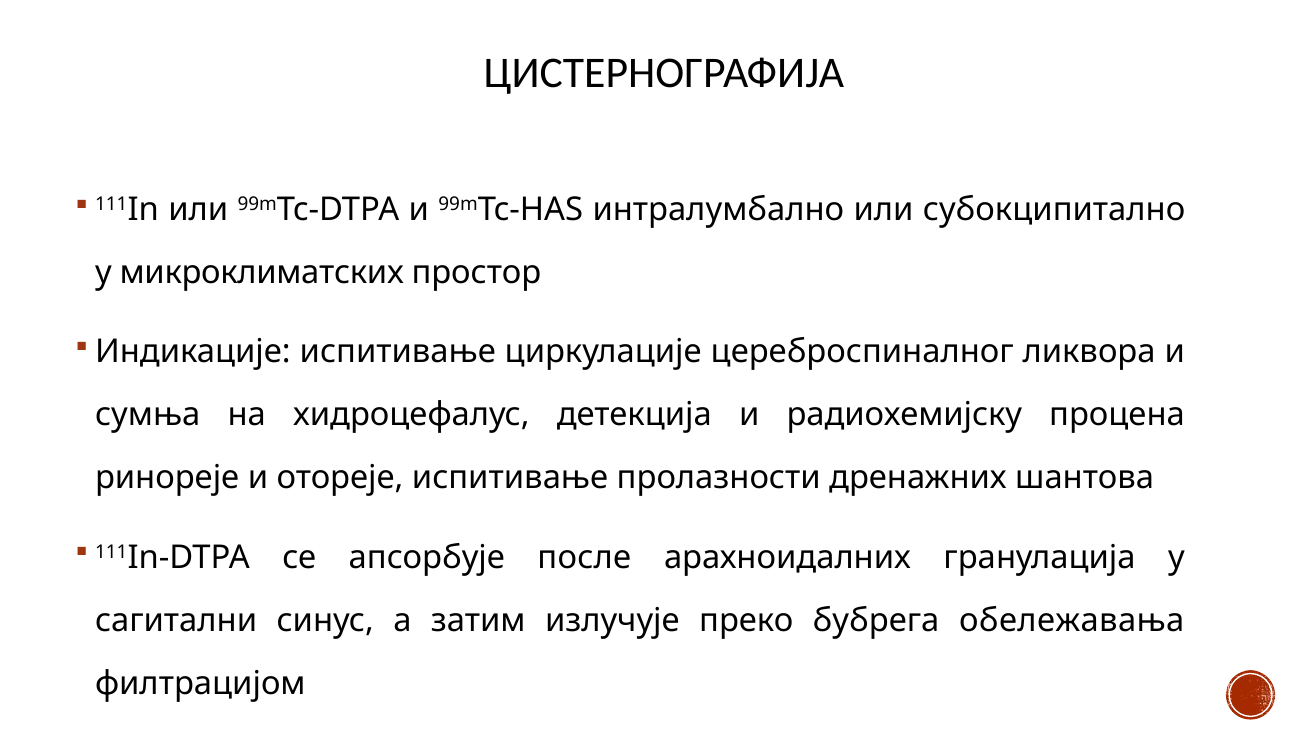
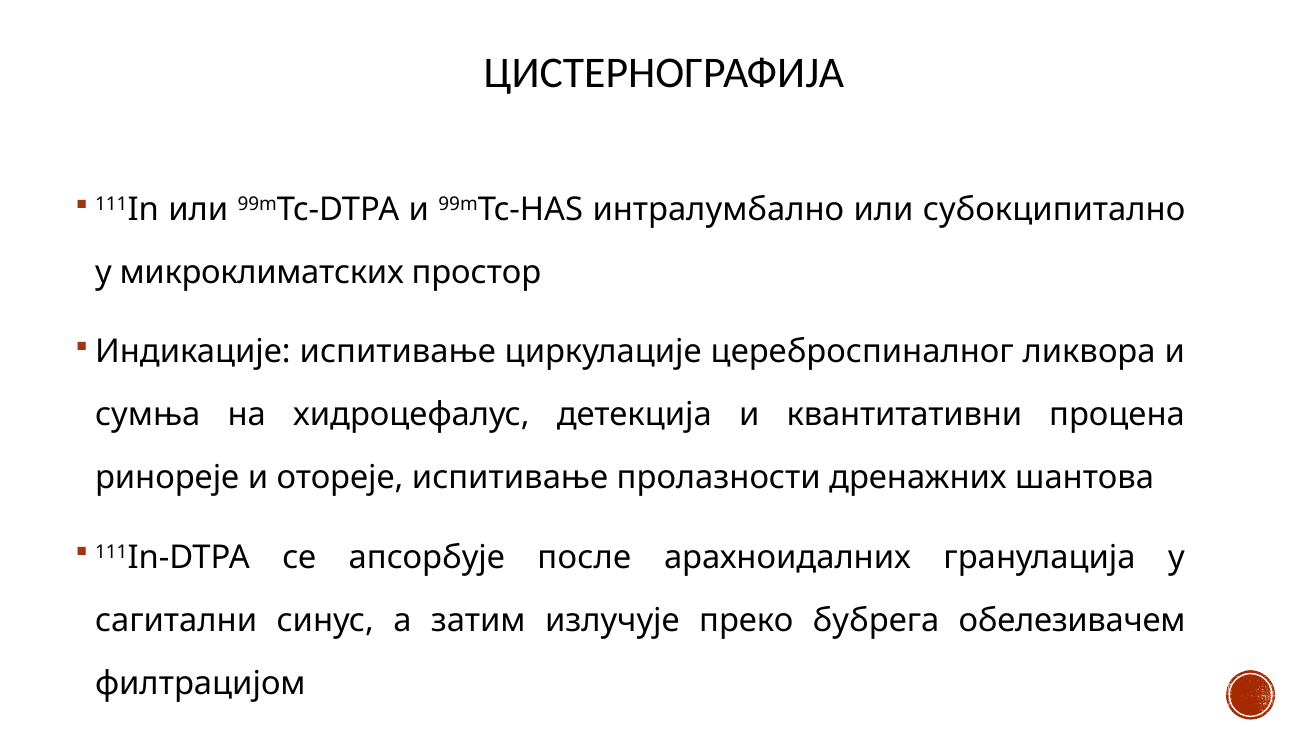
радиохемијску: радиохемијску -> квантитативни
обележавања: обележавања -> обелезивачем
